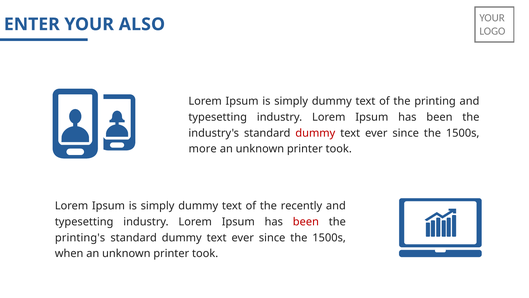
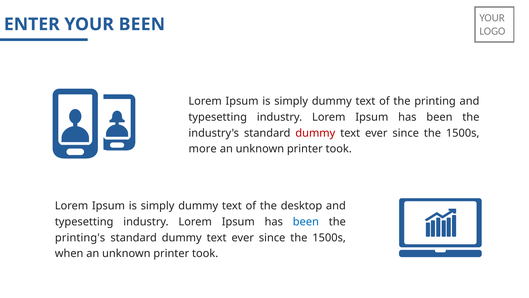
YOUR ALSO: ALSO -> BEEN
recently: recently -> desktop
been at (306, 221) colour: red -> blue
